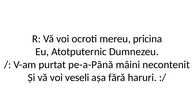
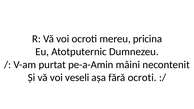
pe-a-Până: pe-a-Până -> pe-a-Amin
fără haruri: haruri -> ocroti
